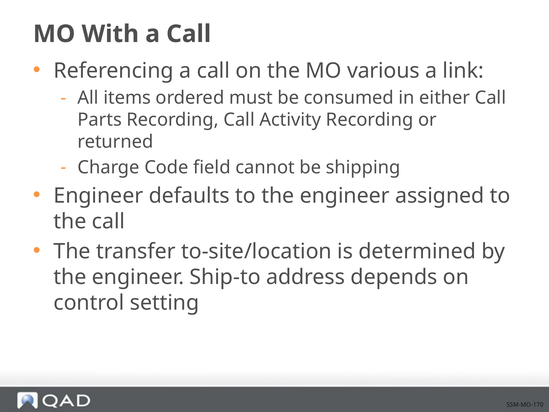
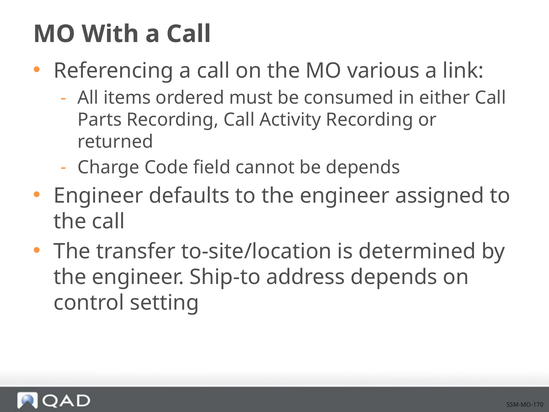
be shipping: shipping -> depends
